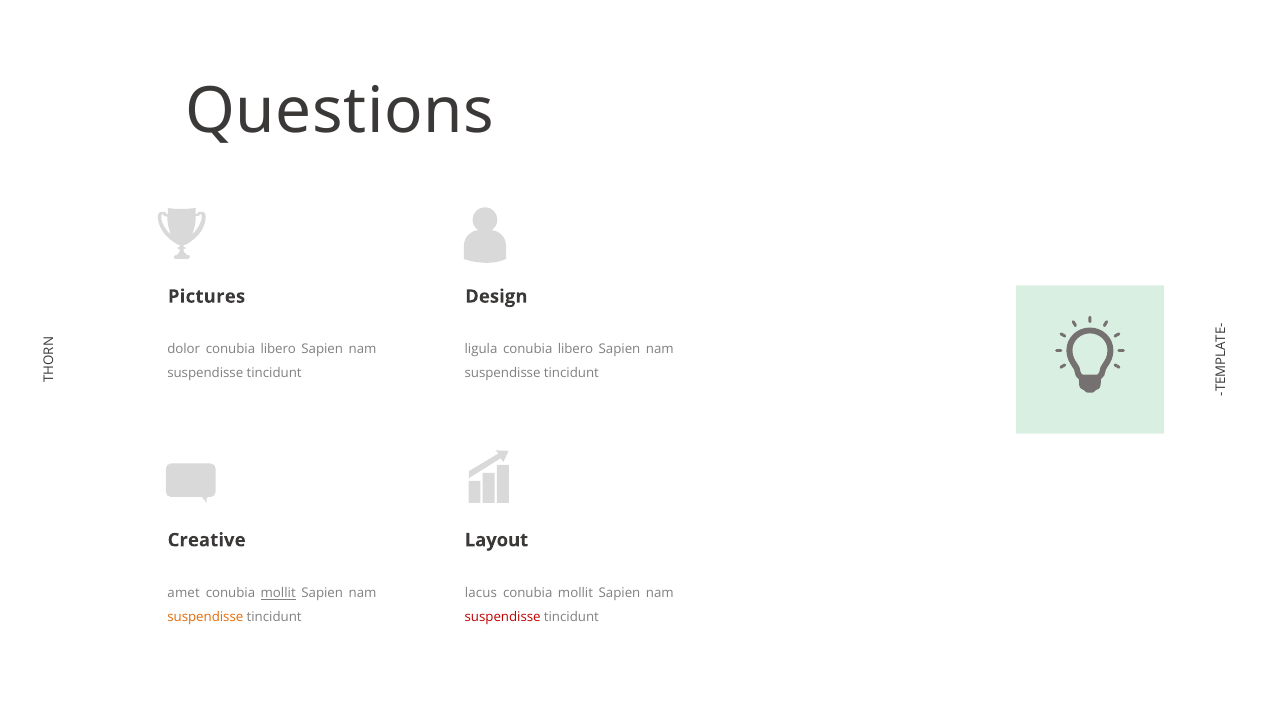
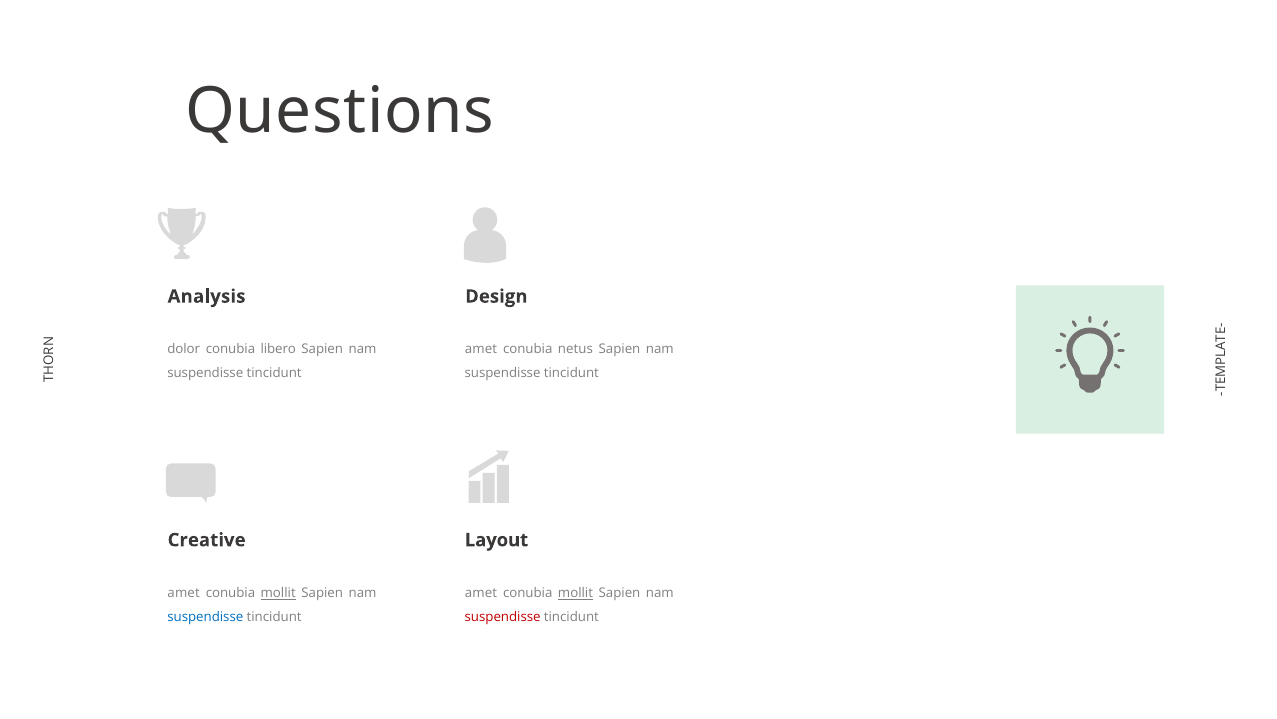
Pictures: Pictures -> Analysis
ligula at (481, 349): ligula -> amet
libero at (576, 349): libero -> netus
lacus at (481, 593): lacus -> amet
mollit at (576, 593) underline: none -> present
suspendisse at (205, 617) colour: orange -> blue
